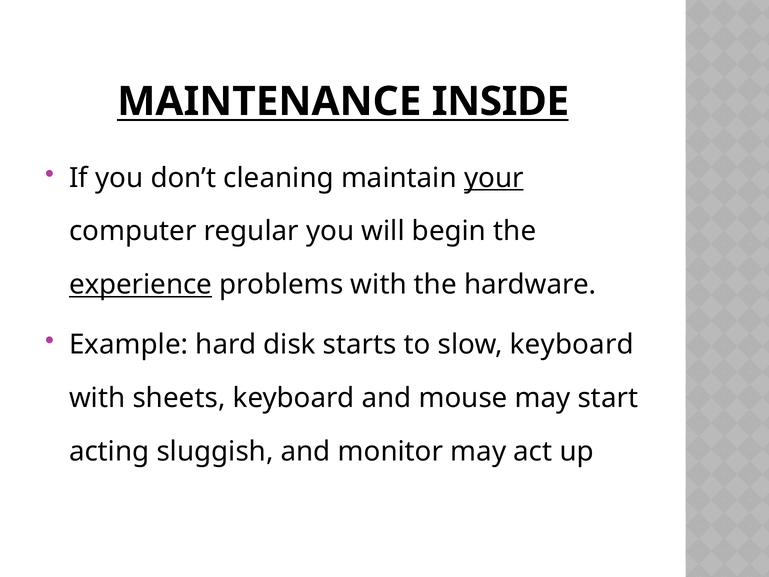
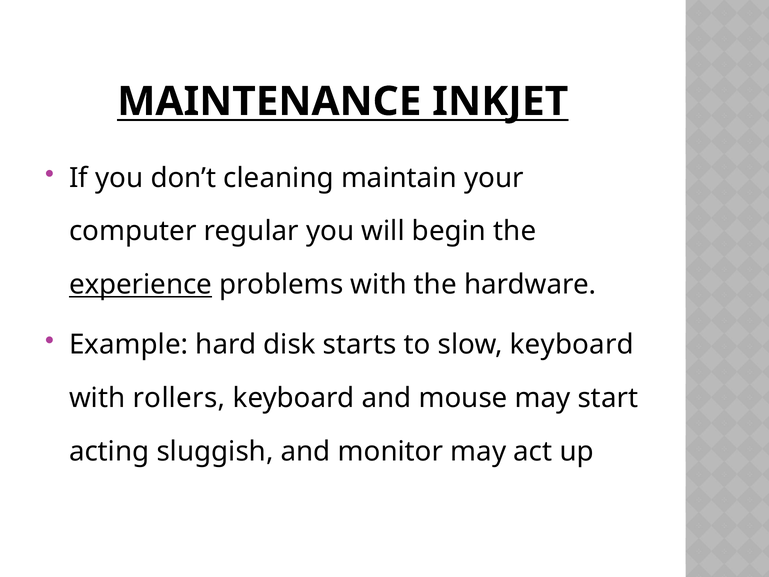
INSIDE: INSIDE -> INKJET
your underline: present -> none
sheets: sheets -> rollers
